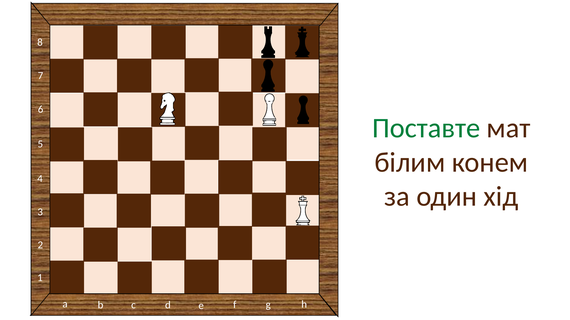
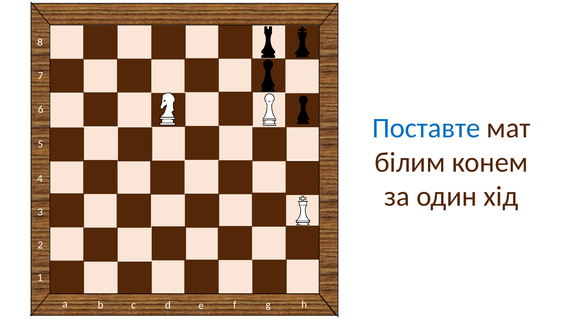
Поставте colour: green -> blue
